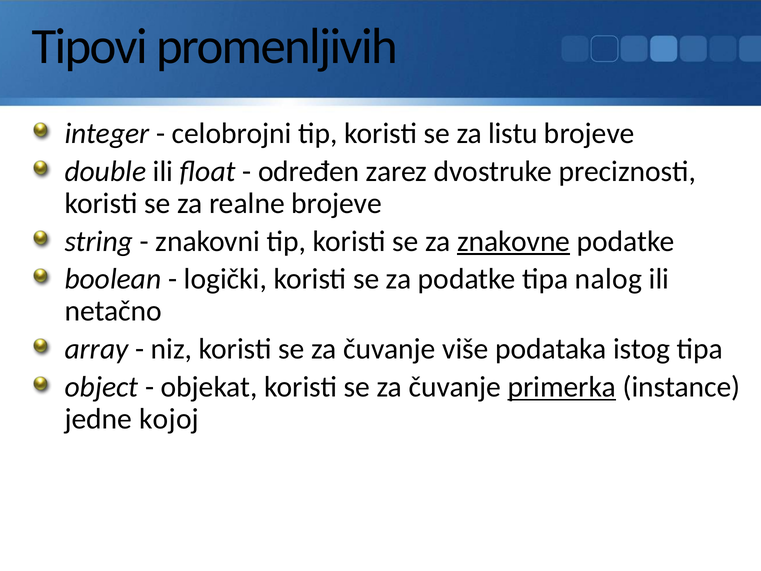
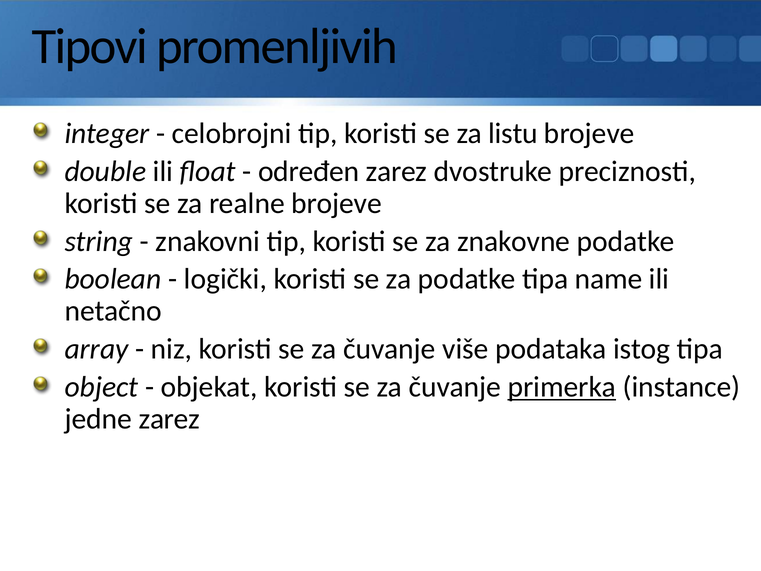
znakovne underline: present -> none
nalog: nalog -> name
jedne kojoj: kojoj -> zarez
